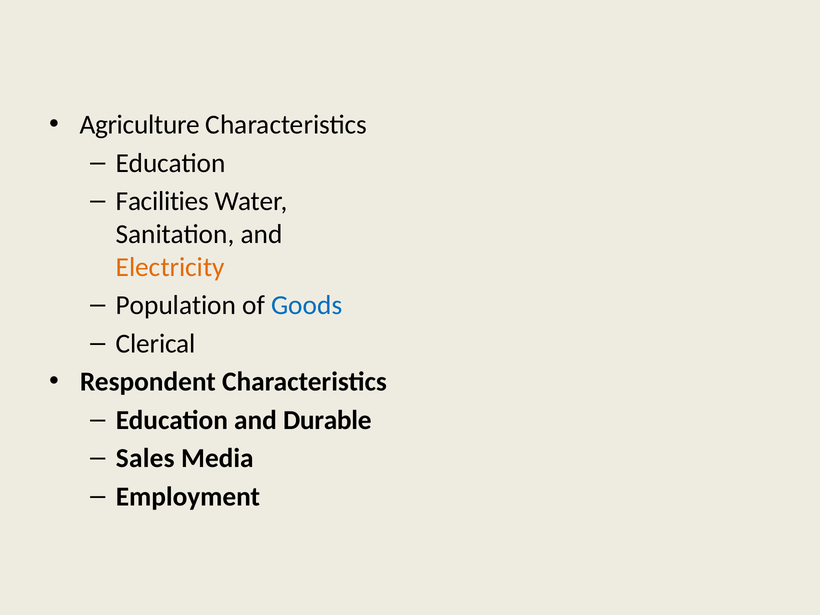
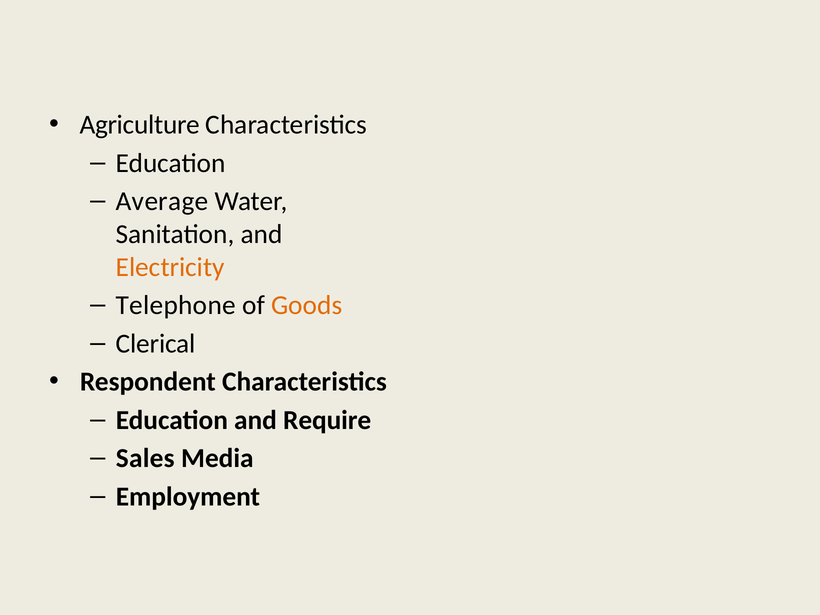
Facilities: Facilities -> Average
Population: Population -> Telephone
Goods colour: blue -> orange
Durable: Durable -> Require
